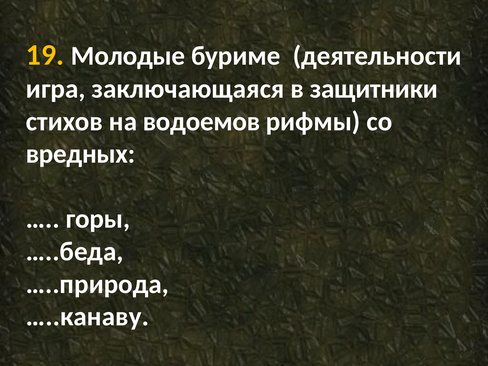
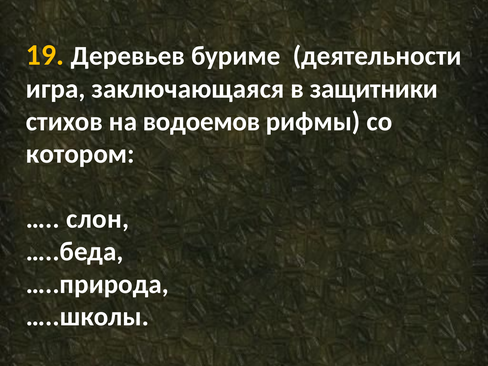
Молодые: Молодые -> Деревьев
вредных: вредных -> котором
горы: горы -> слон
…..канаву: …..канаву -> …..школы
